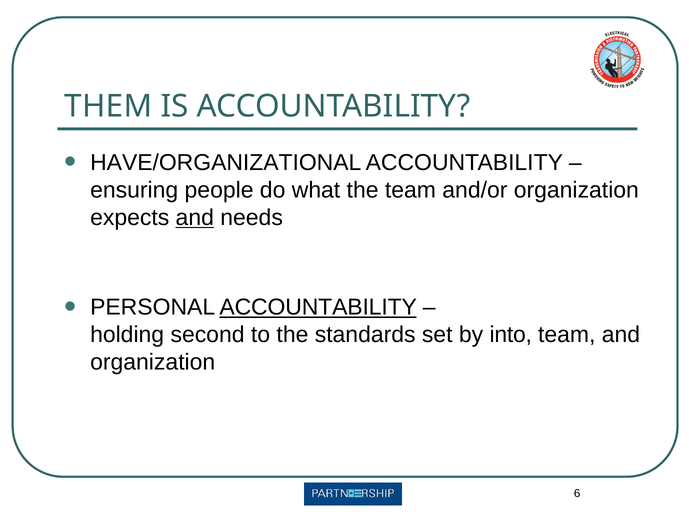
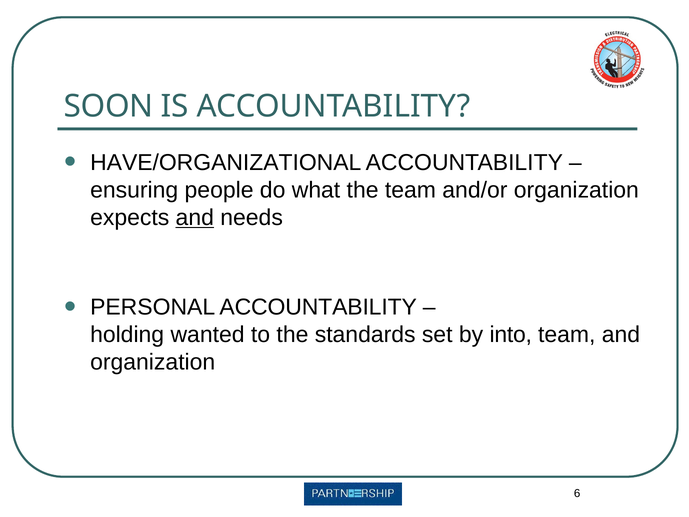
THEM: THEM -> SOON
ACCOUNTABILITY at (318, 307) underline: present -> none
second: second -> wanted
